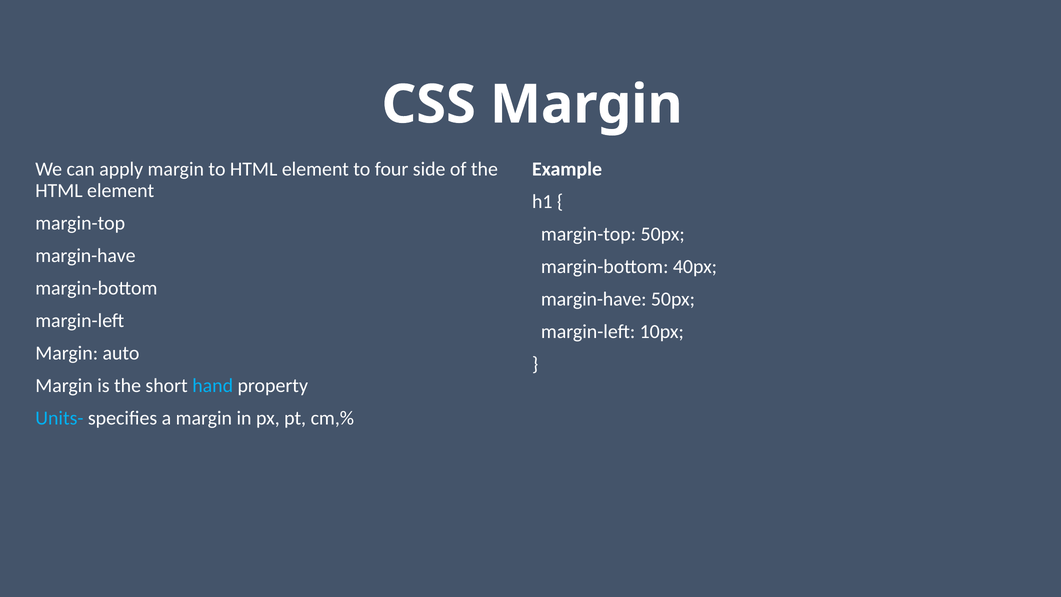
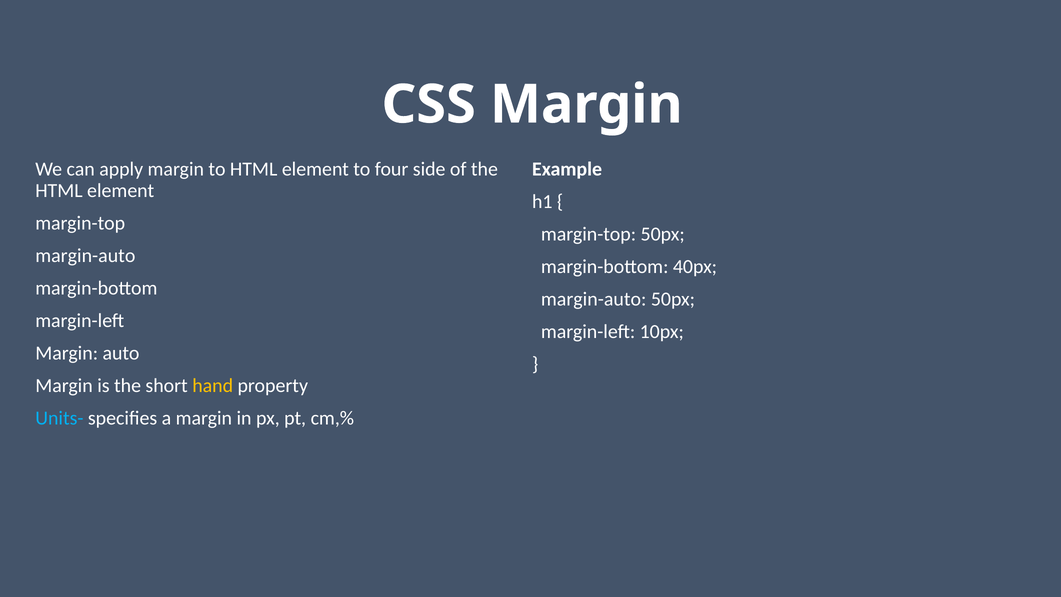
margin-have at (85, 256): margin-have -> margin-auto
margin-have at (594, 299): margin-have -> margin-auto
hand colour: light blue -> yellow
